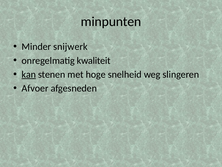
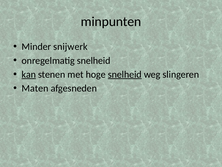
onregelmatig kwaliteit: kwaliteit -> snelheid
snelheid at (125, 74) underline: none -> present
Afvoer: Afvoer -> Maten
